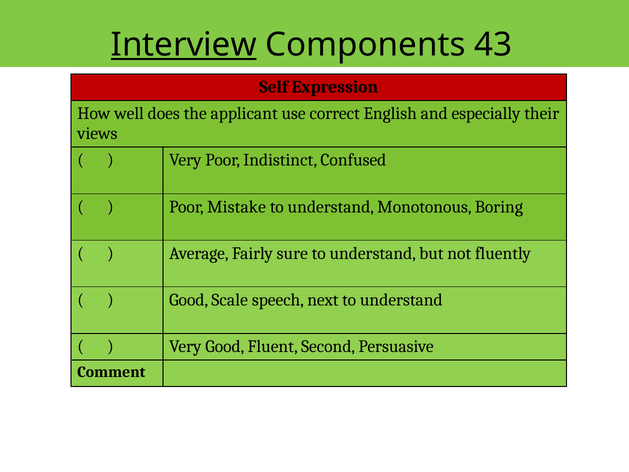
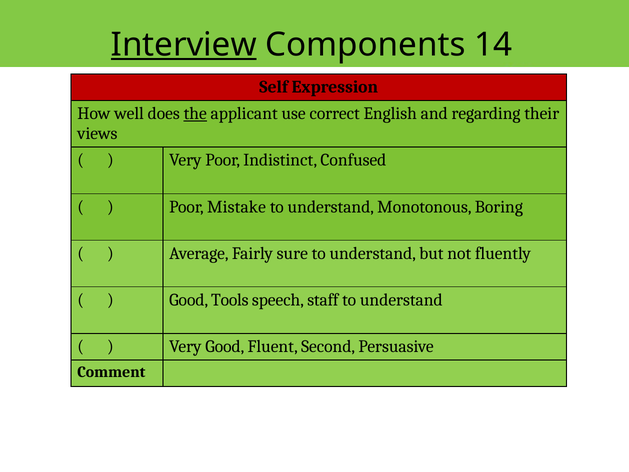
43: 43 -> 14
the underline: none -> present
especially: especially -> regarding
Scale: Scale -> Tools
next: next -> staff
